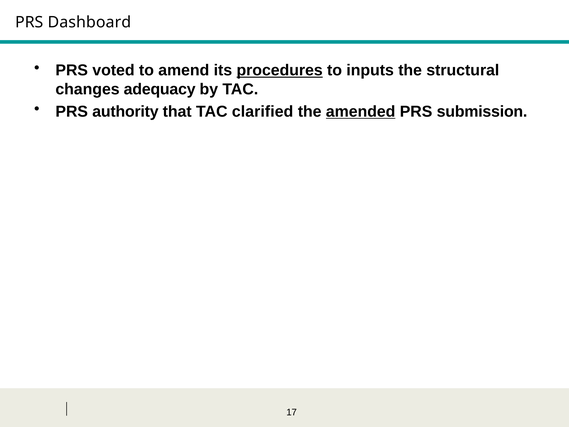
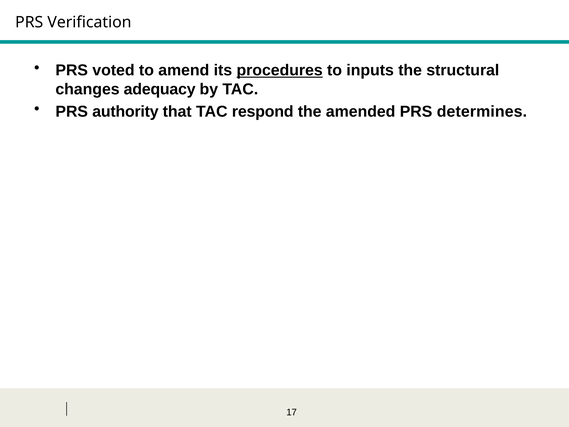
Dashboard: Dashboard -> Verification
clarified: clarified -> respond
amended underline: present -> none
submission: submission -> determines
